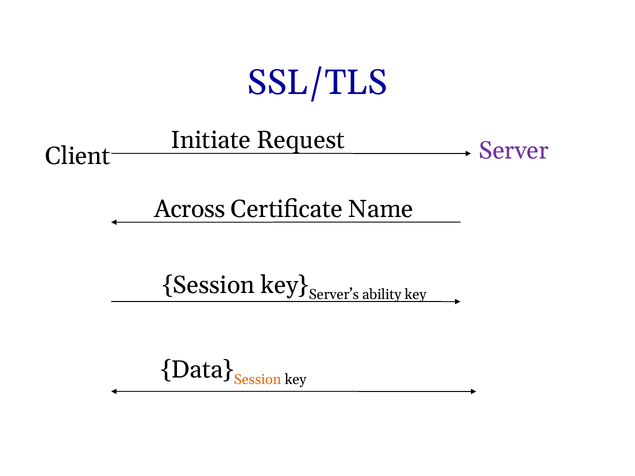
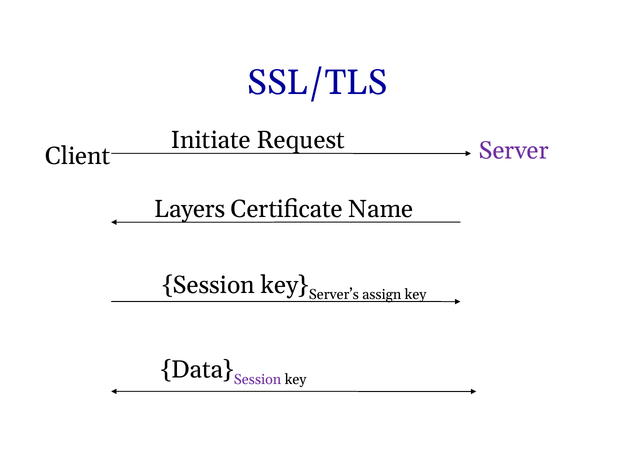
Across: Across -> Layers
ability: ability -> assign
Session at (258, 380) colour: orange -> purple
